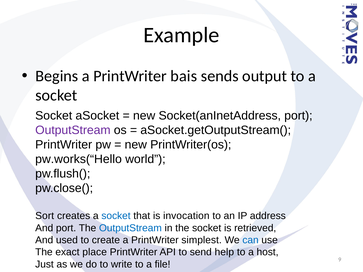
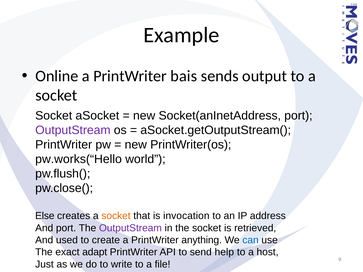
Begins: Begins -> Online
Sort: Sort -> Else
socket at (116, 216) colour: blue -> orange
OutputStream at (130, 228) colour: blue -> purple
simplest: simplest -> anything
place: place -> adapt
